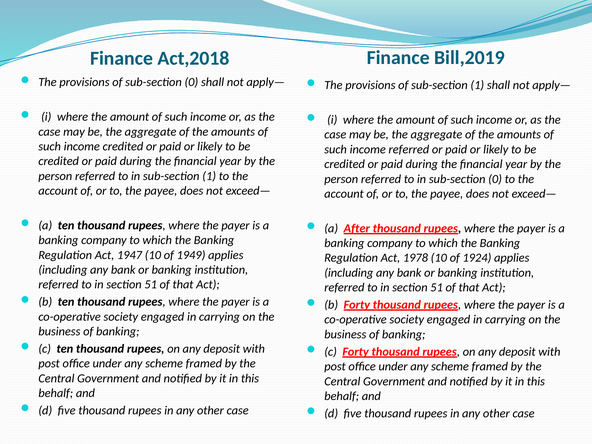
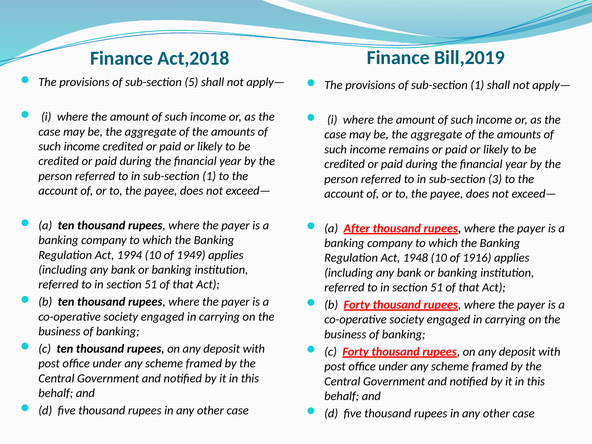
of sub-section 0: 0 -> 5
income referred: referred -> remains
in sub-section 0: 0 -> 3
1947: 1947 -> 1994
1978: 1978 -> 1948
1924: 1924 -> 1916
